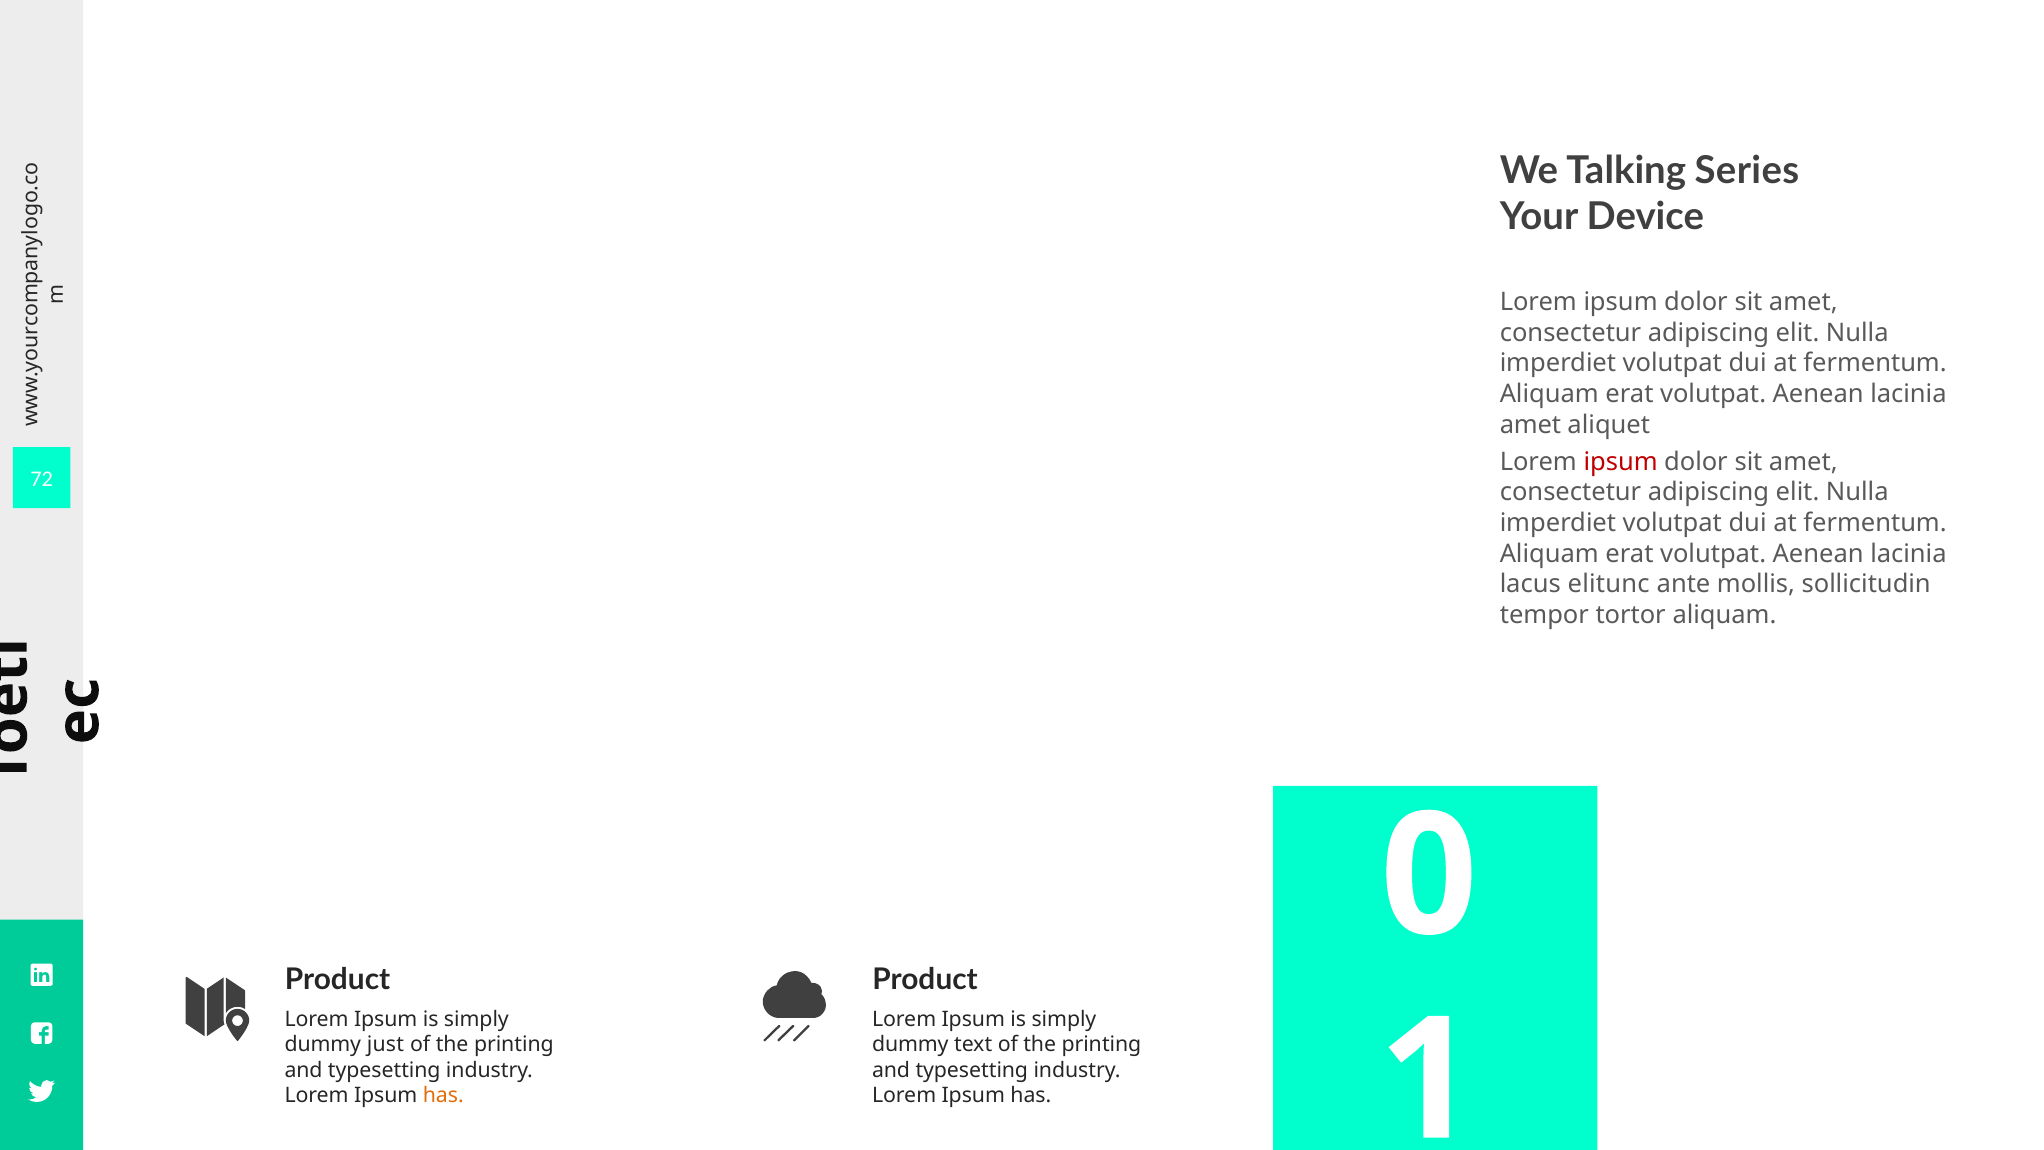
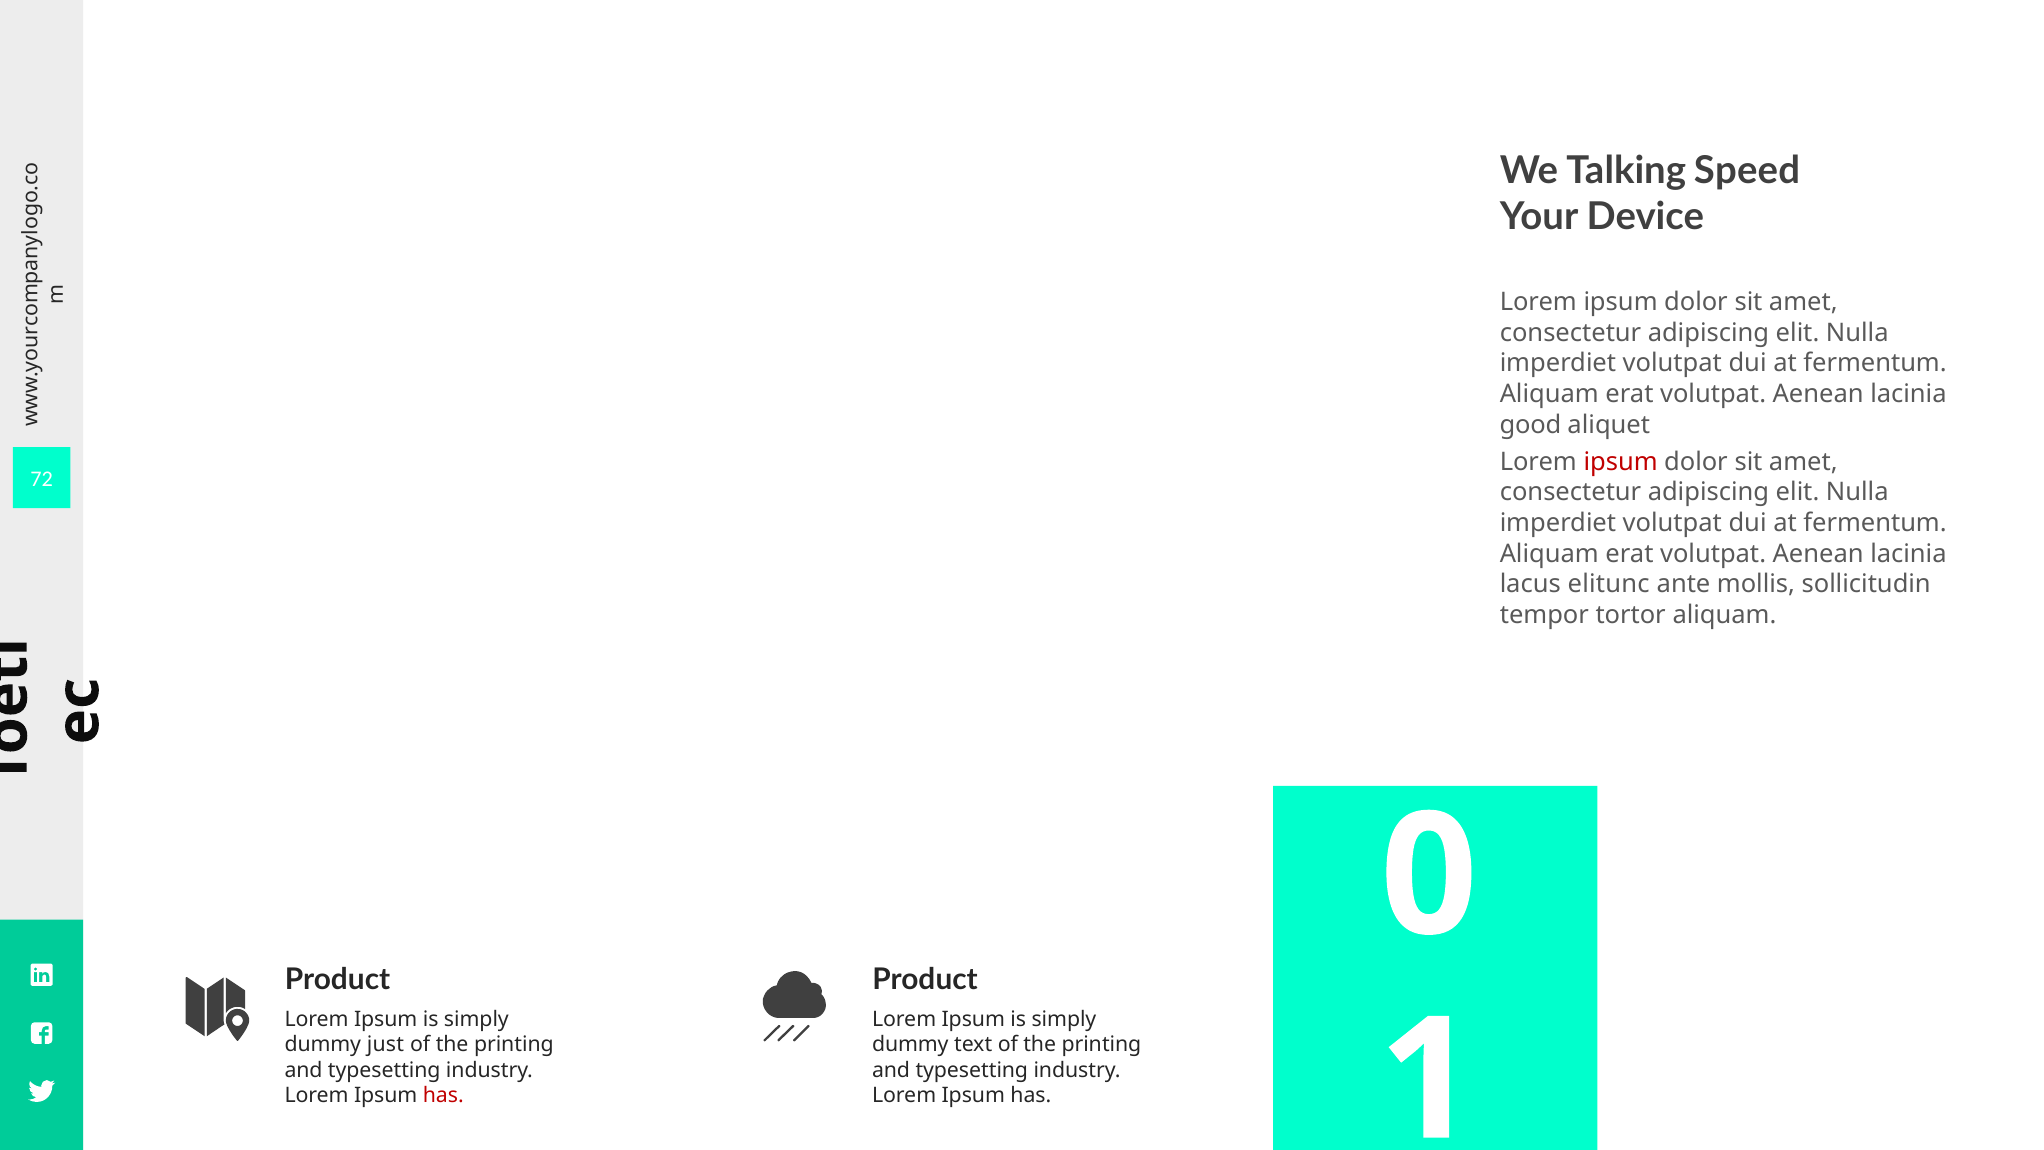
Series: Series -> Speed
amet at (1530, 424): amet -> good
has at (443, 1096) colour: orange -> red
